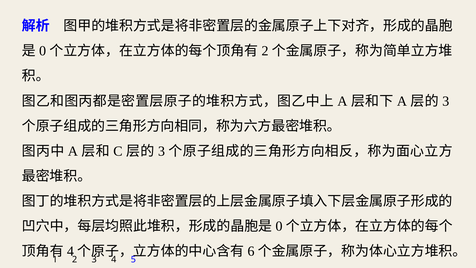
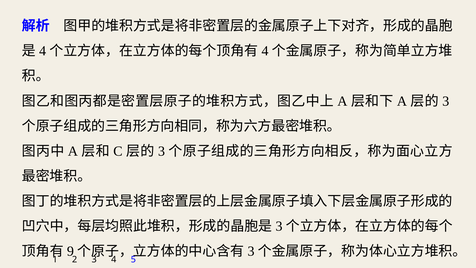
0 at (43, 51): 0 -> 4
2 at (265, 51): 2 -> 4
0 at (279, 226): 0 -> 3
4 at (70, 251): 4 -> 9
6 at (251, 251): 6 -> 3
